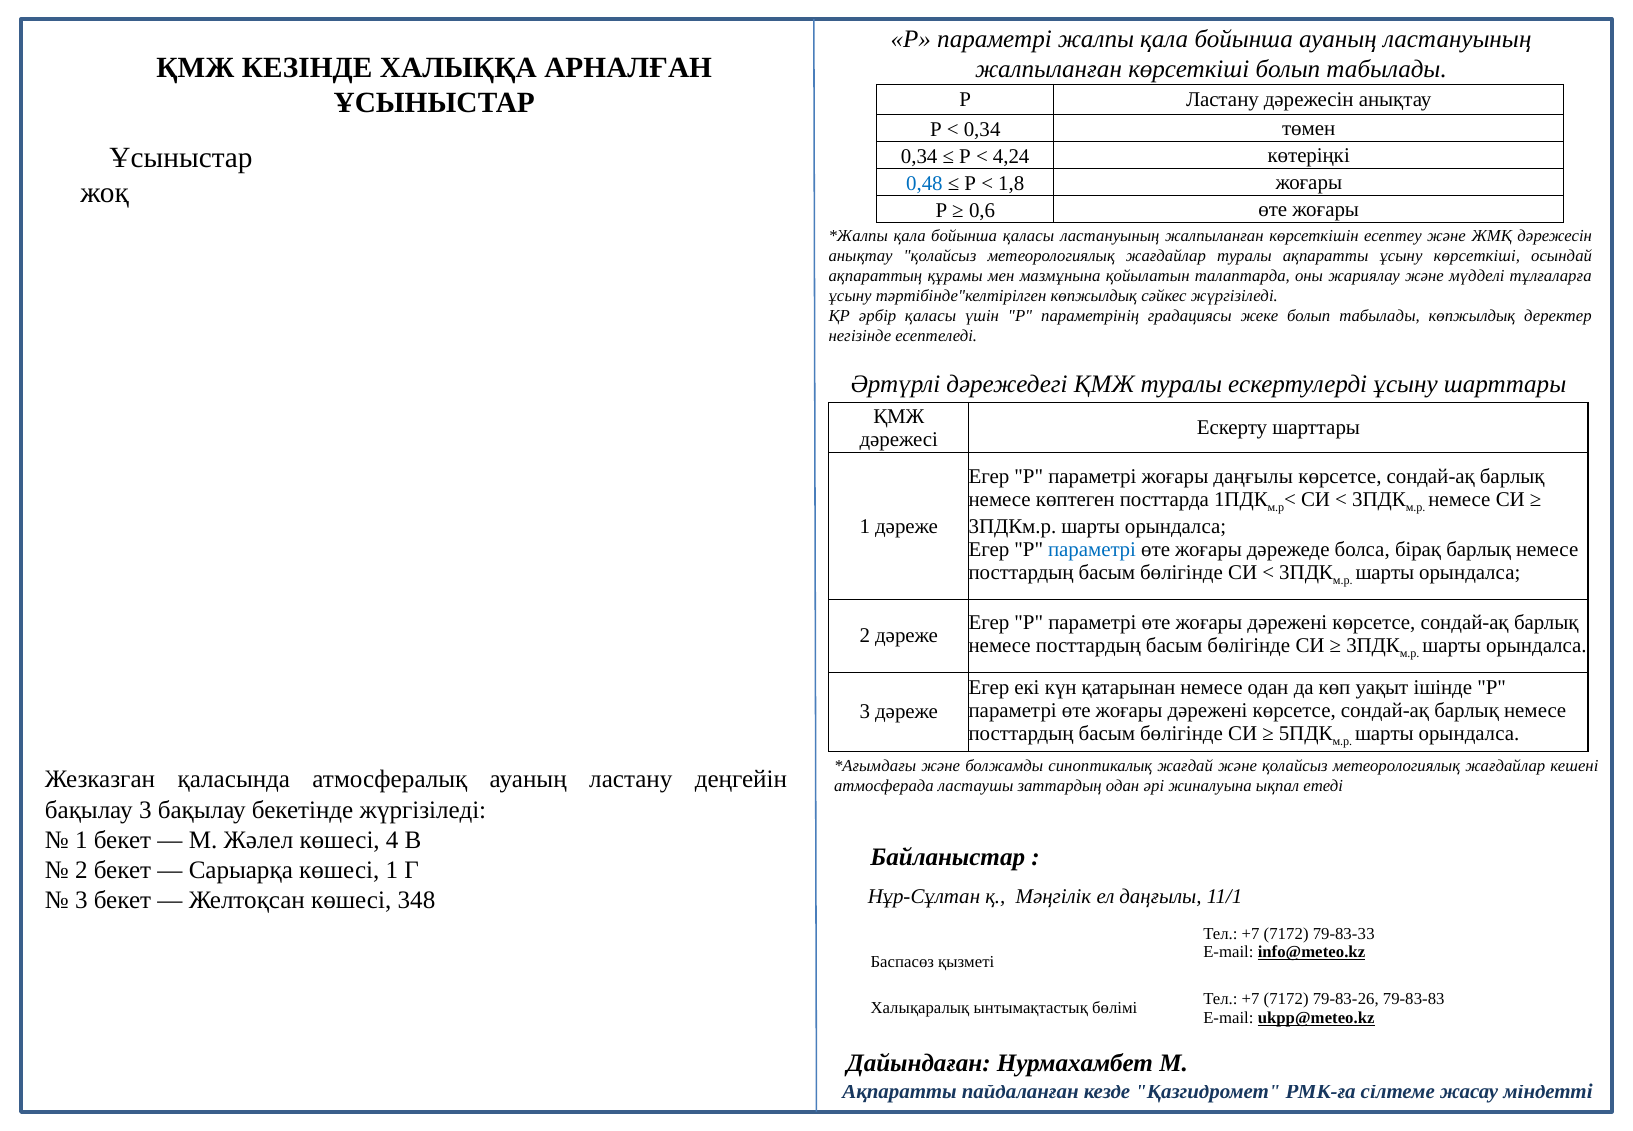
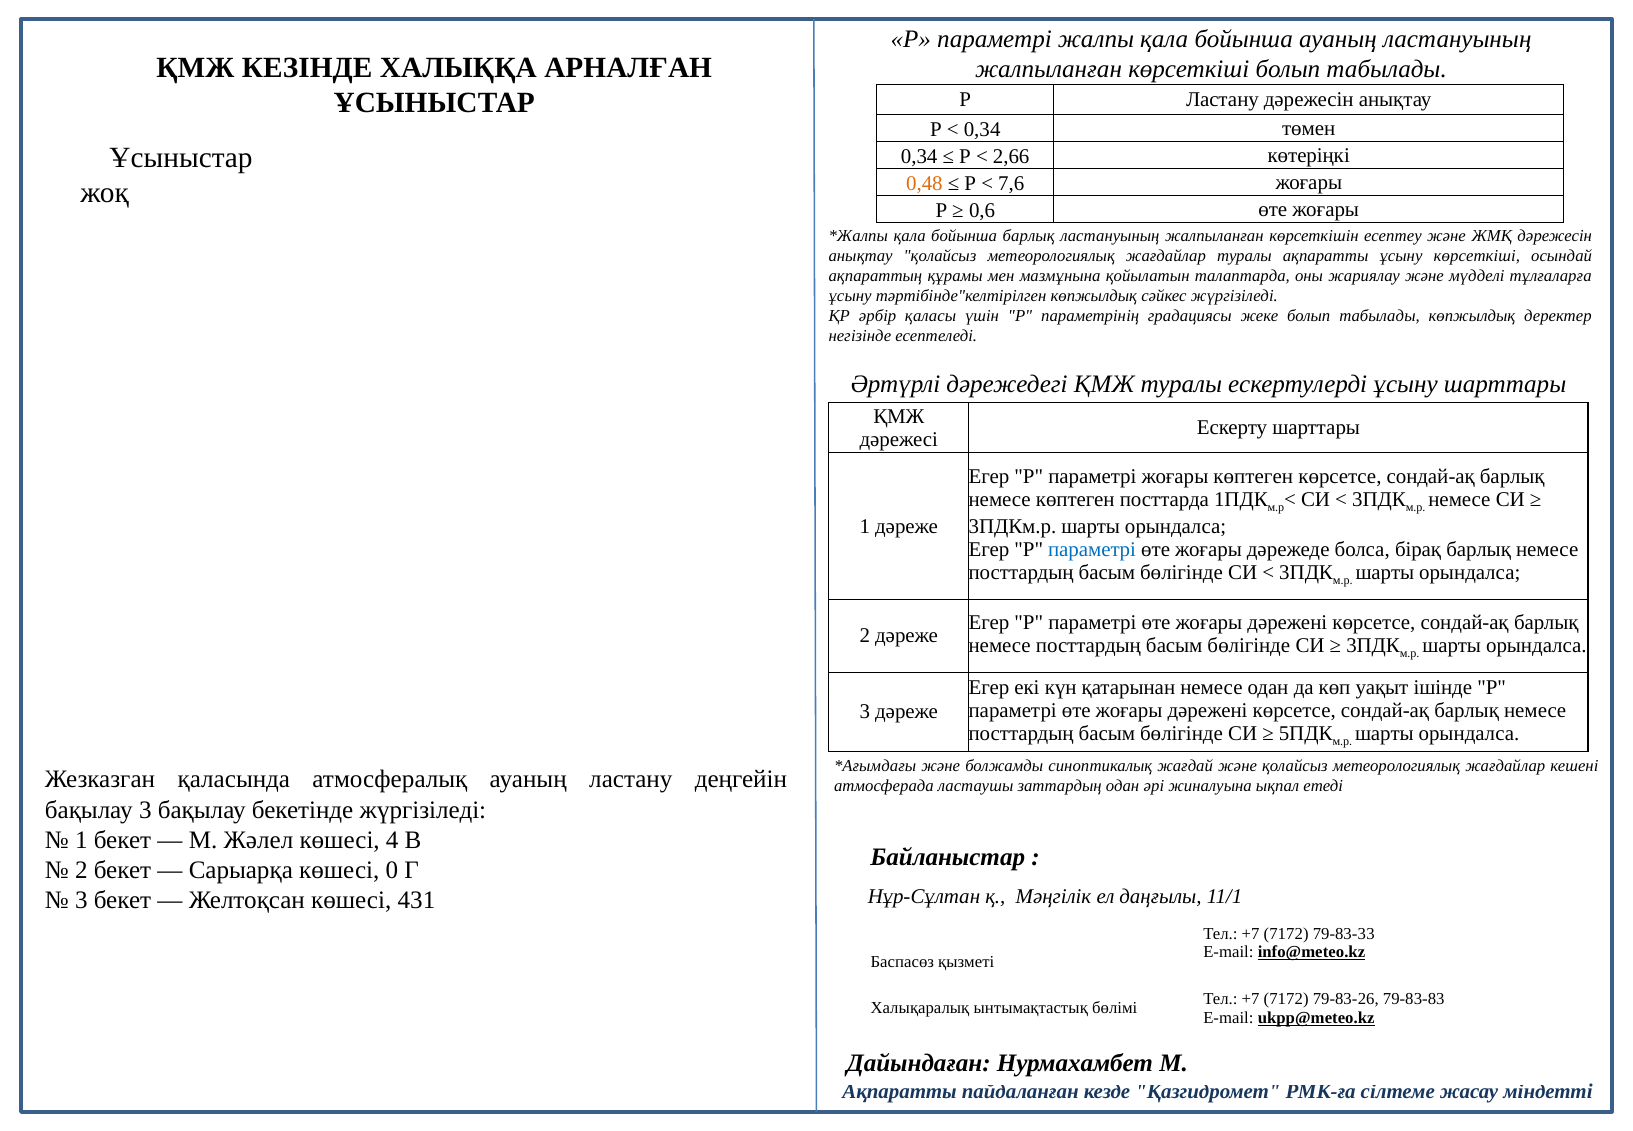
4,24: 4,24 -> 2,66
0,48 colour: blue -> orange
1,8: 1,8 -> 7,6
бойынша қаласы: қаласы -> барлық
жоғары даңғылы: даңғылы -> көптеген
көшесі 1: 1 -> 0
348: 348 -> 431
